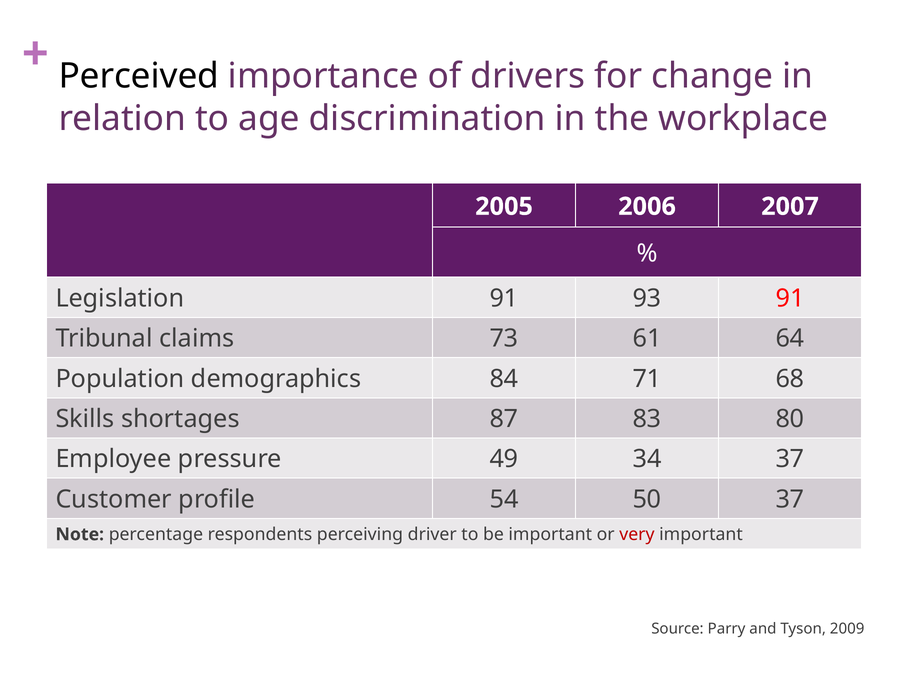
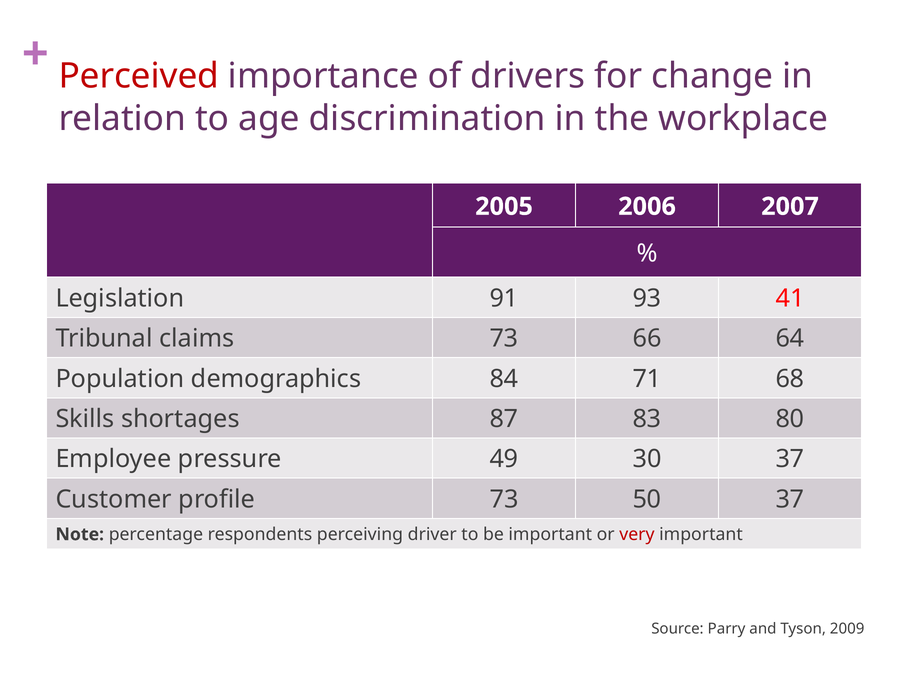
Perceived colour: black -> red
93 91: 91 -> 41
61: 61 -> 66
34: 34 -> 30
profile 54: 54 -> 73
